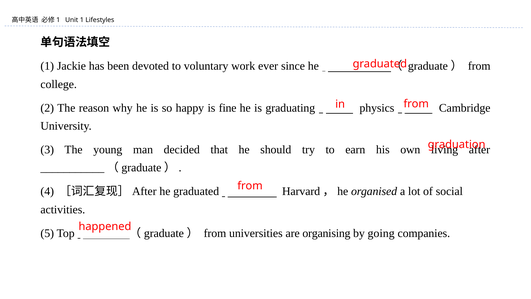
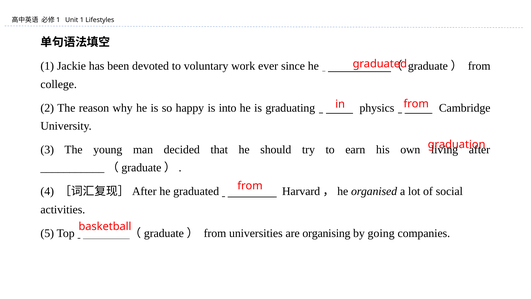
fine: fine -> into
happened: happened -> basketball
